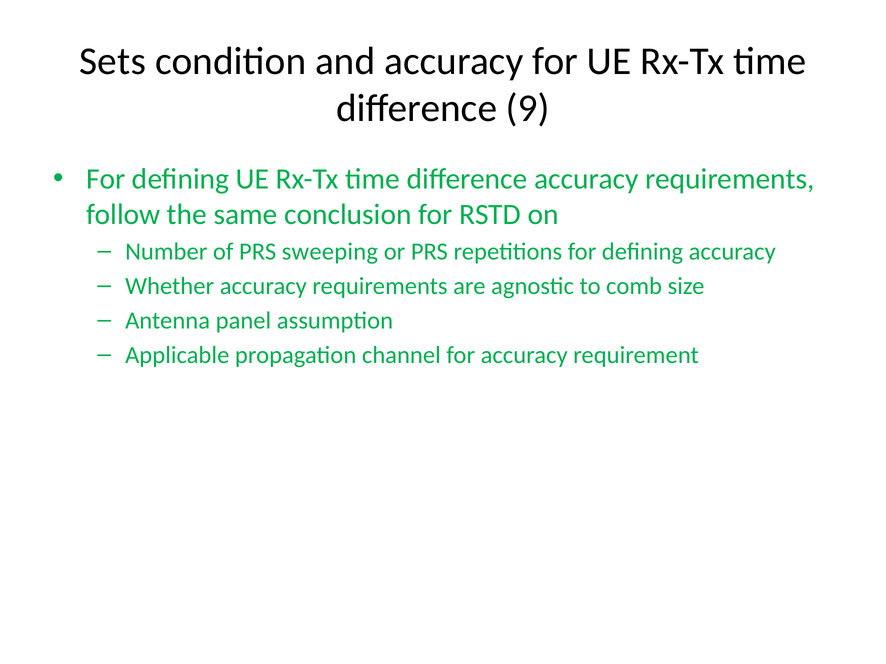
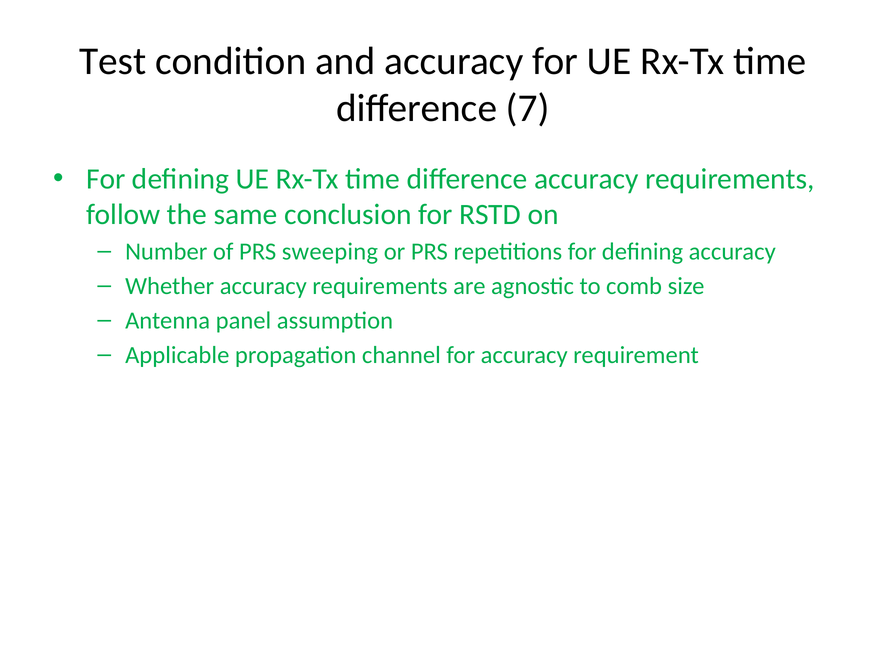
Sets: Sets -> Test
9: 9 -> 7
